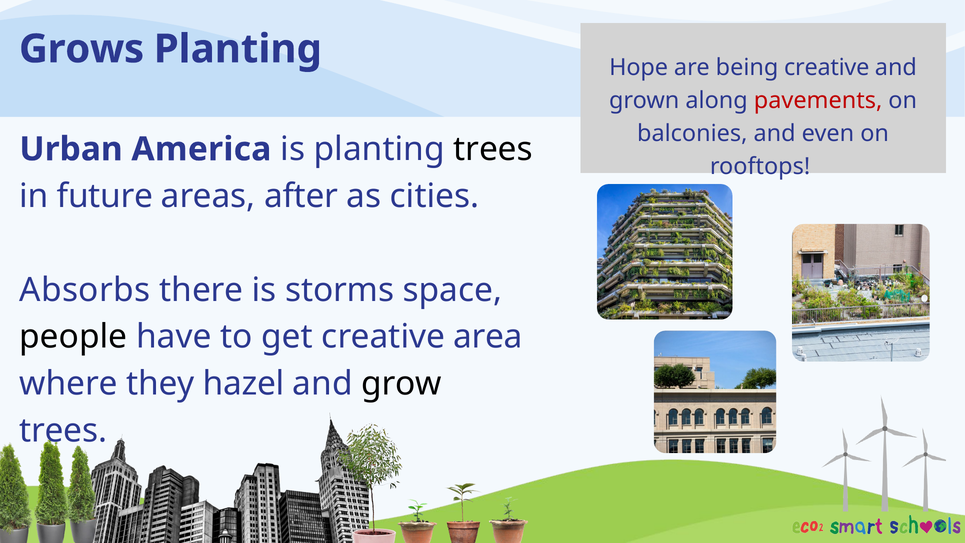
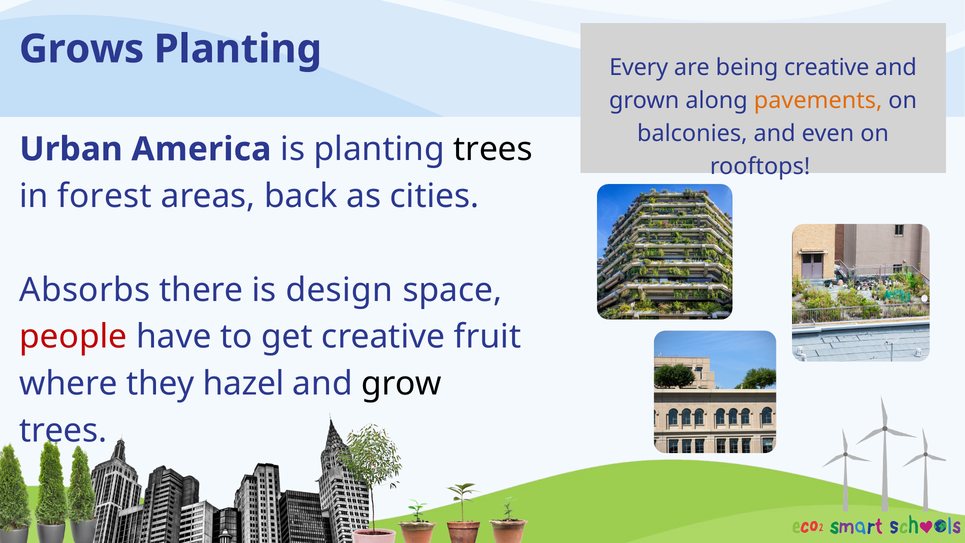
Hope: Hope -> Every
pavements colour: red -> orange
future: future -> forest
after: after -> back
storms: storms -> design
people colour: black -> red
area: area -> fruit
